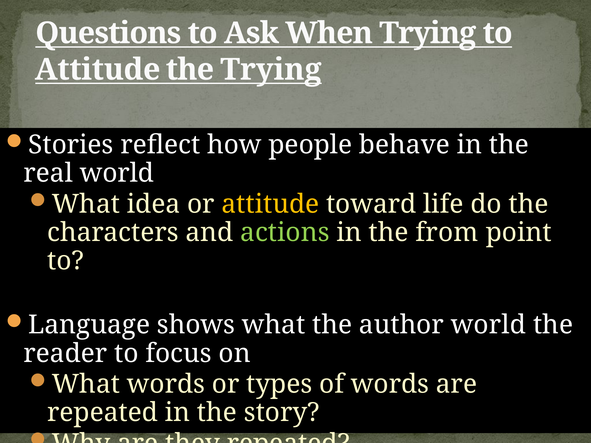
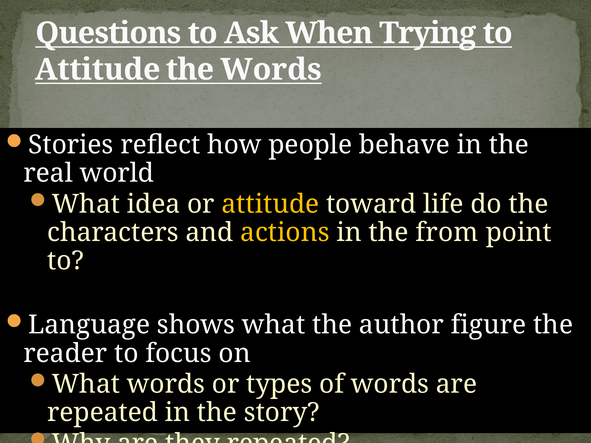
the Trying: Trying -> Words
actions colour: light green -> yellow
author world: world -> figure
